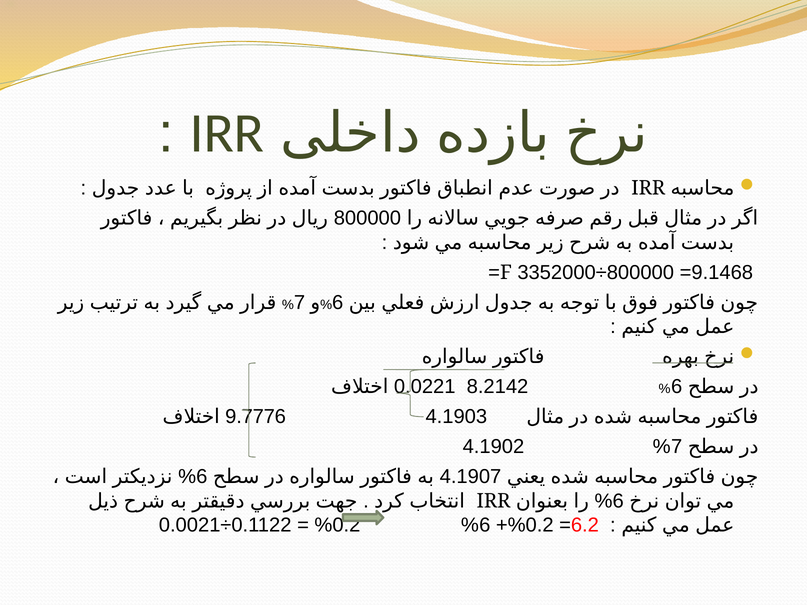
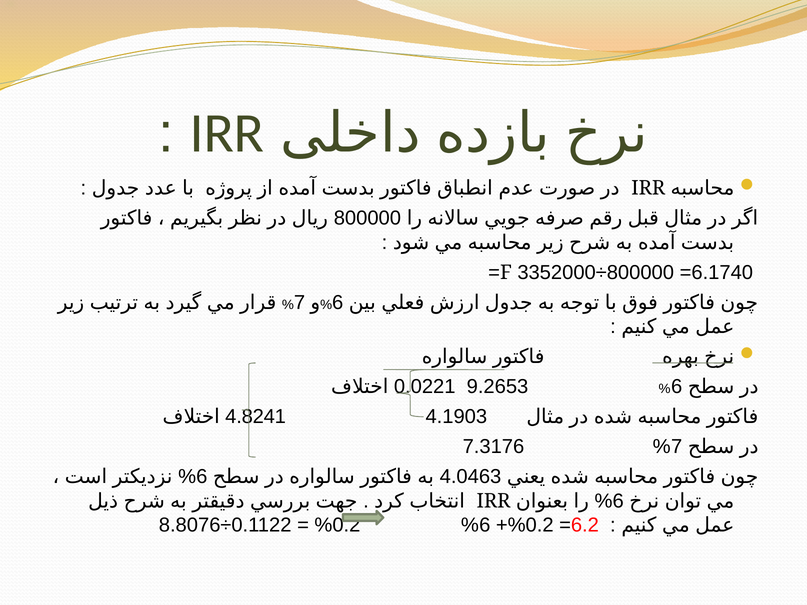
9.1468: 9.1468 -> 6.1740
8.2142: 8.2142 -> 9.2653
9.7776: 9.7776 -> 4.8241
4.1902: 4.1902 -> 7.3176
4.1907: 4.1907 -> 4.0463
0.0021: 0.0021 -> 8.8076
